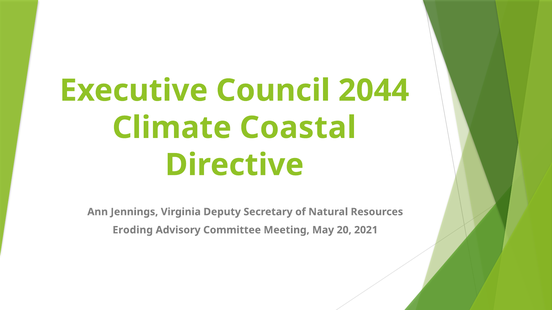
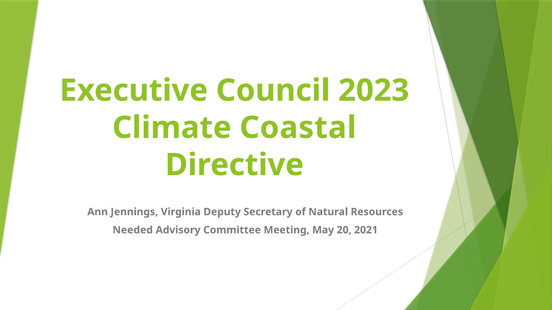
2044: 2044 -> 2023
Eroding: Eroding -> Needed
